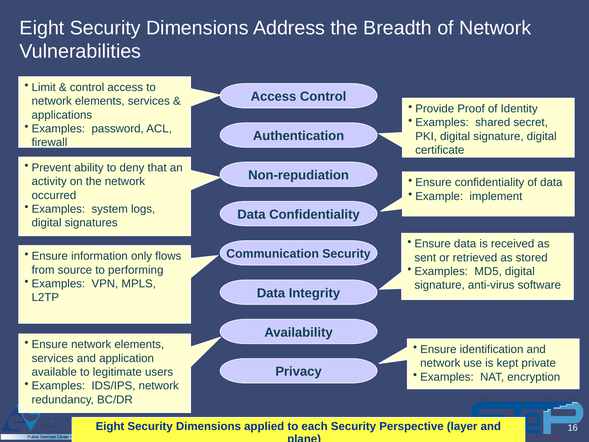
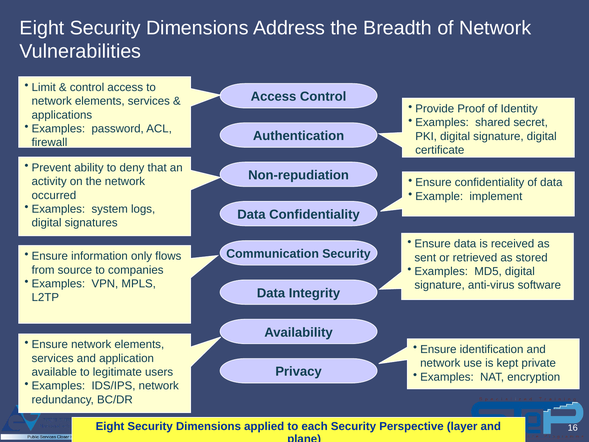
performing: performing -> companies
